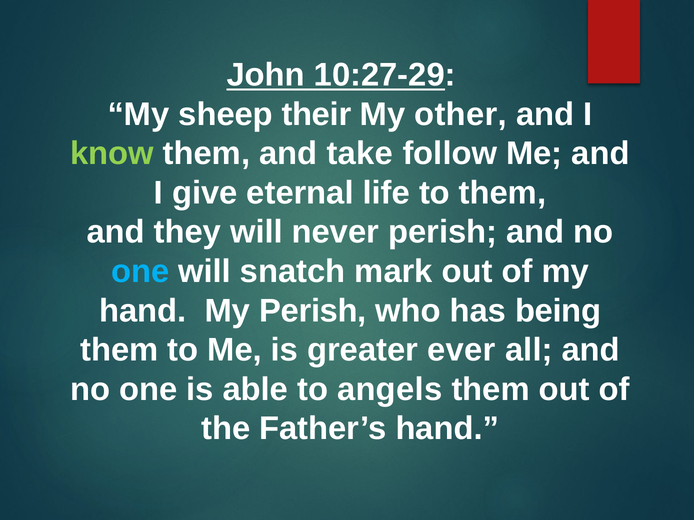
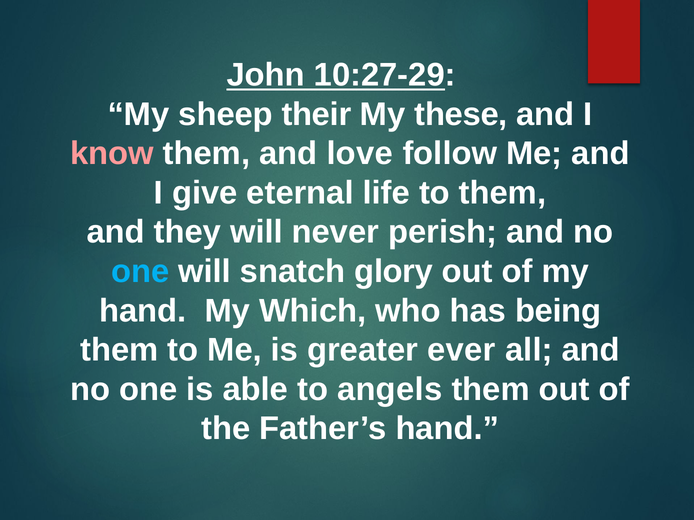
other: other -> these
know colour: light green -> pink
take: take -> love
mark: mark -> glory
My Perish: Perish -> Which
